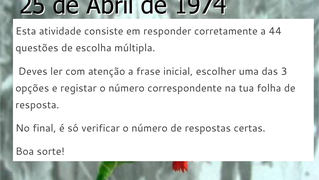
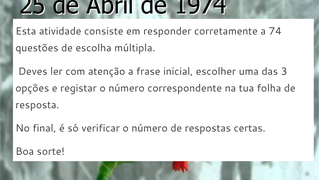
44: 44 -> 74
